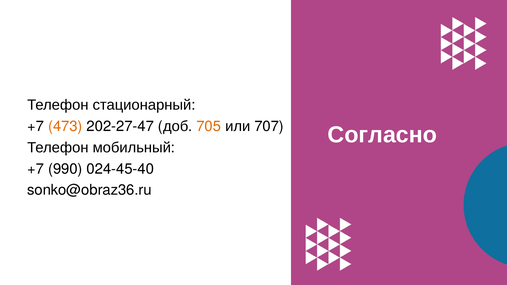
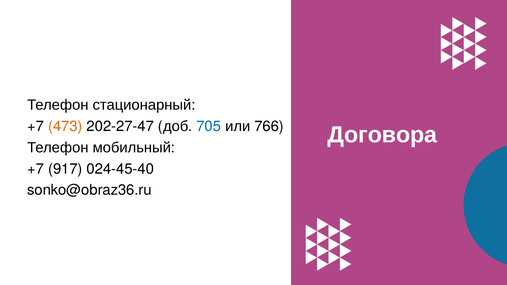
707: 707 -> 766
705 colour: orange -> blue
Согласно: Согласно -> Договора
990: 990 -> 917
